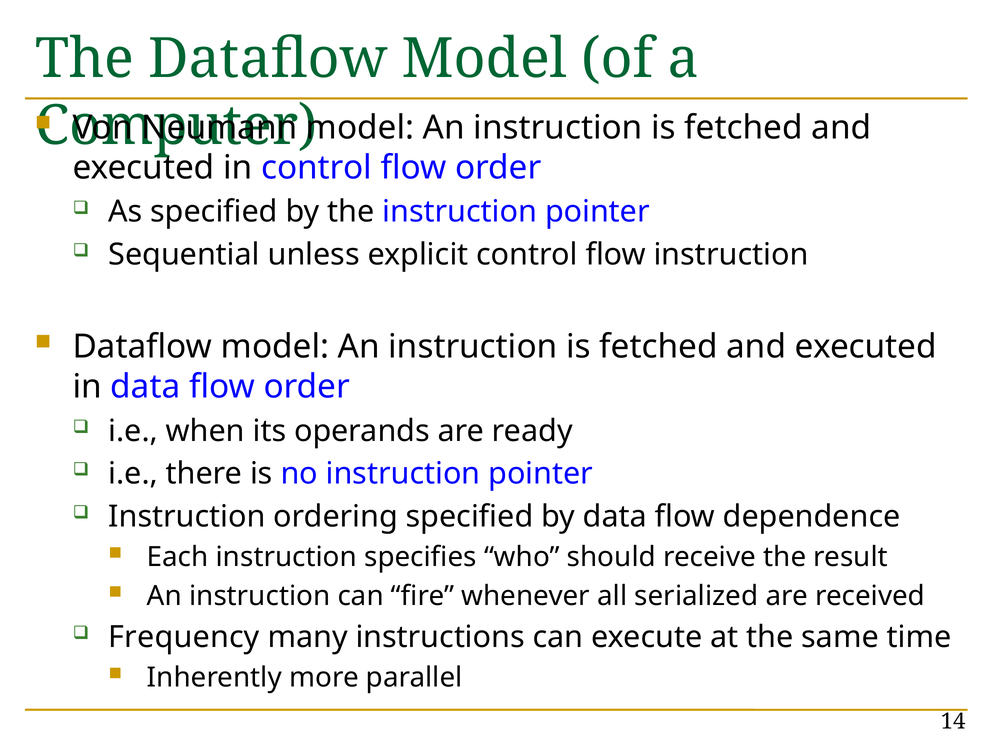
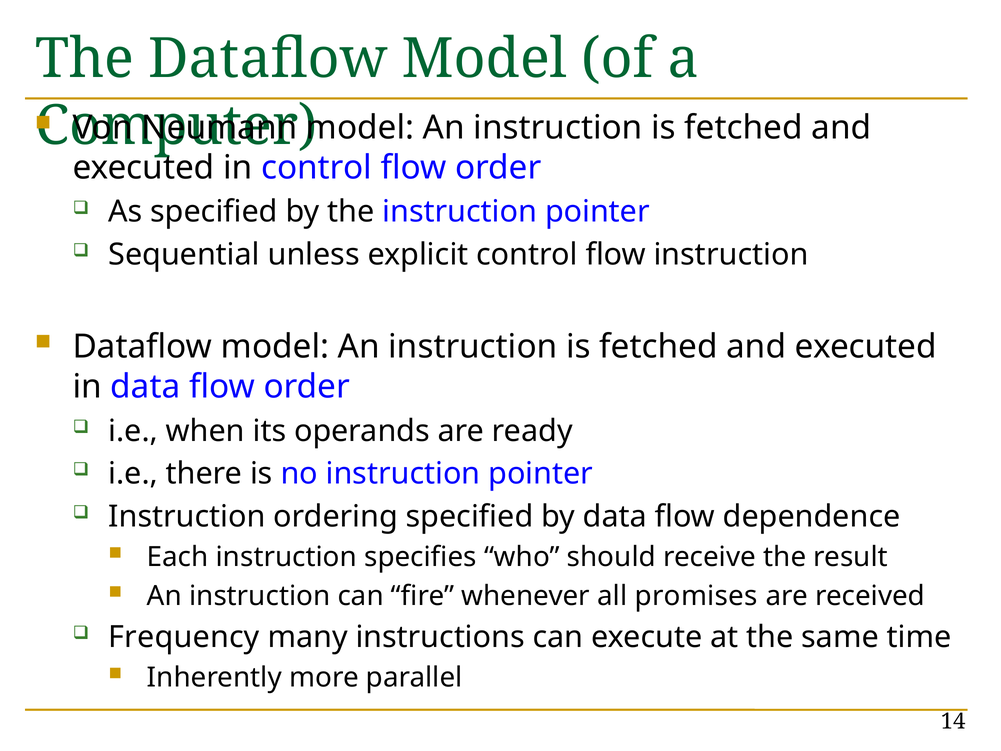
serialized: serialized -> promises
